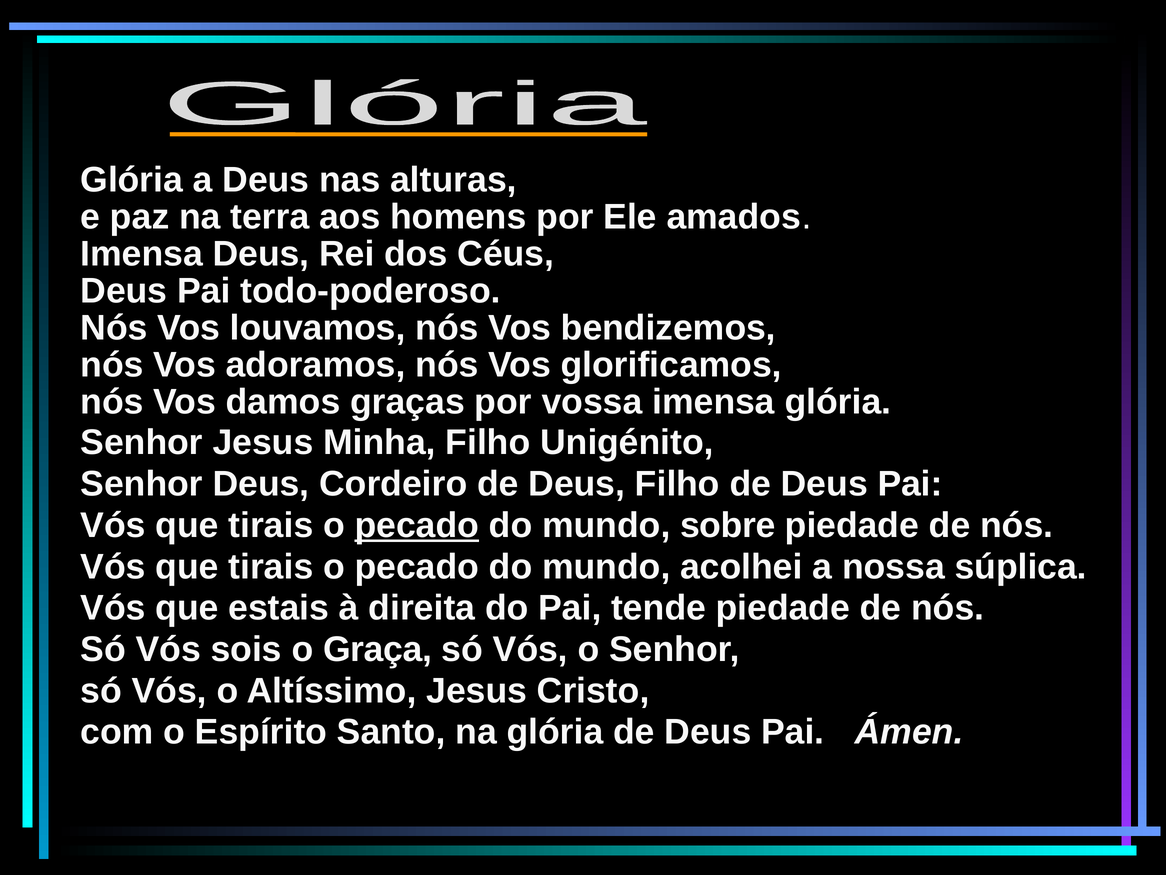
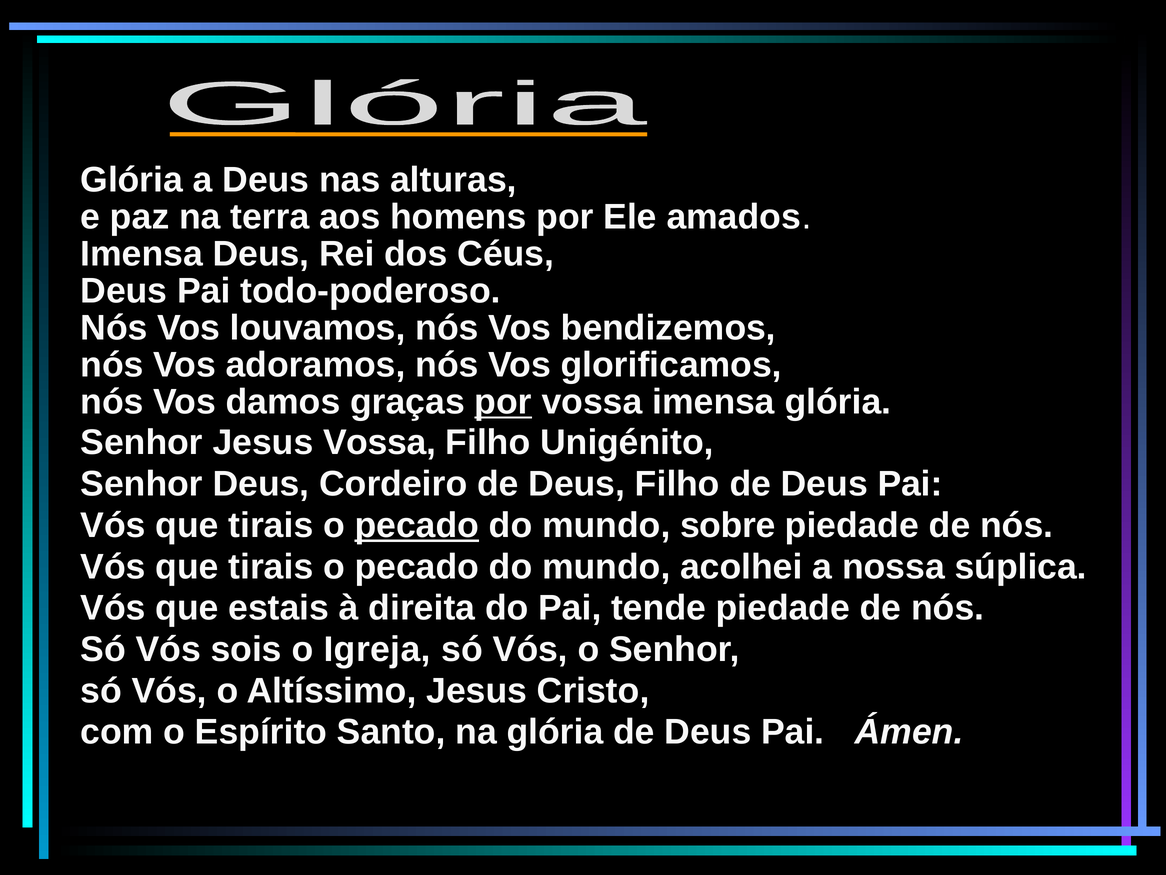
por at (503, 402) underline: none -> present
Jesus Minha: Minha -> Vossa
Graça: Graça -> Igreja
